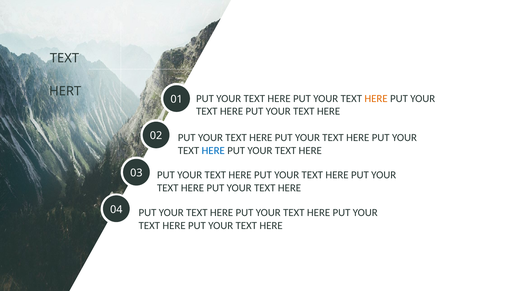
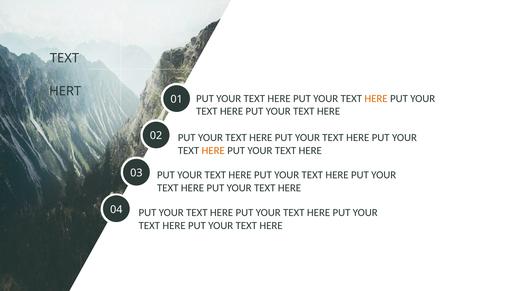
HERE at (213, 151) colour: blue -> orange
